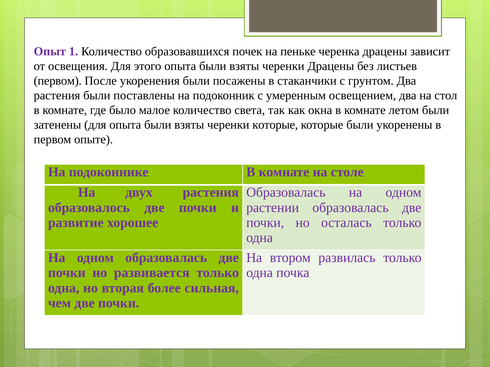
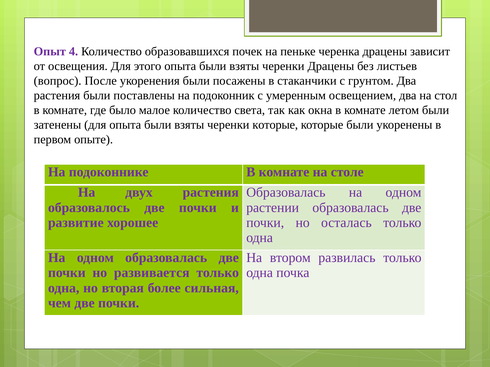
1: 1 -> 4
первом at (58, 81): первом -> вопрос
